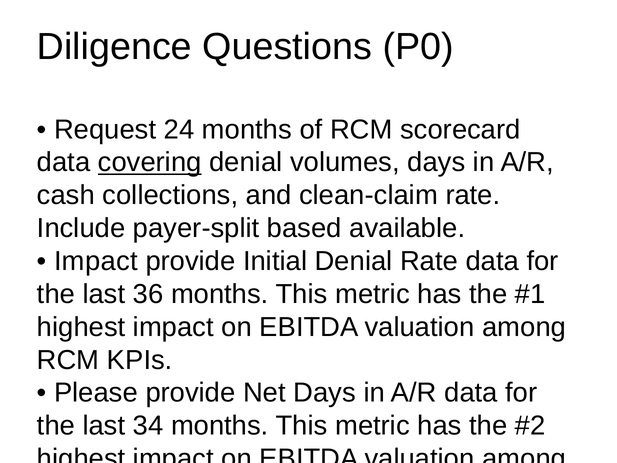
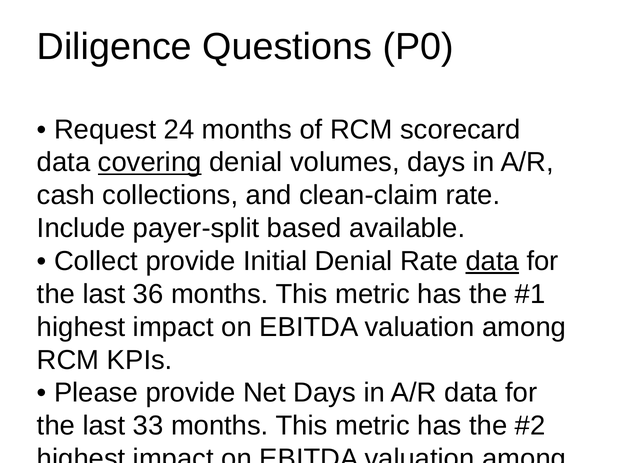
Impact at (96, 261): Impact -> Collect
data at (492, 261) underline: none -> present
34: 34 -> 33
